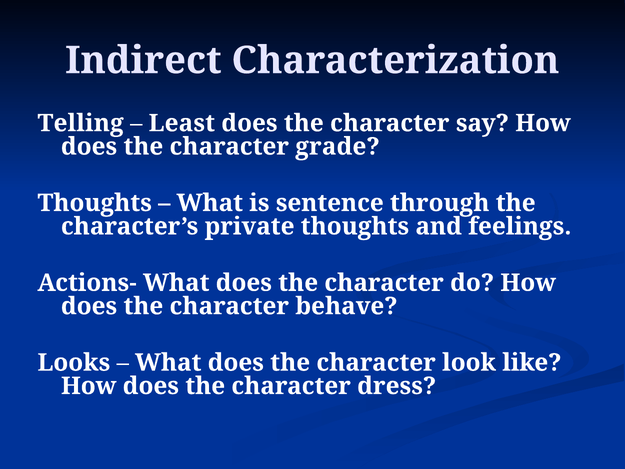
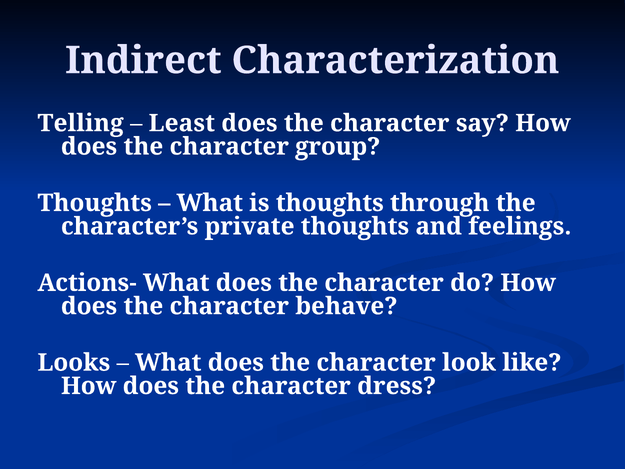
grade: grade -> group
is sentence: sentence -> thoughts
